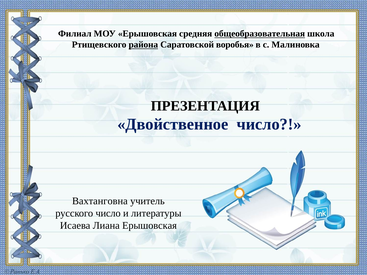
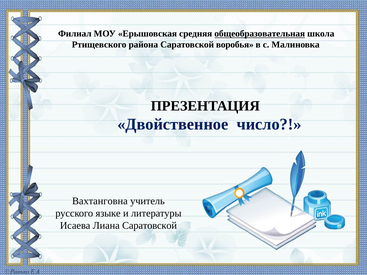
района underline: present -> none
русского число: число -> языке
Лиана Ерышовская: Ерышовская -> Саратовской
